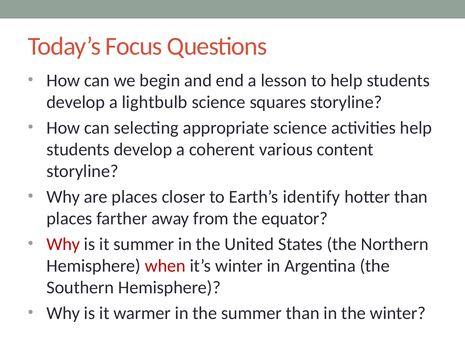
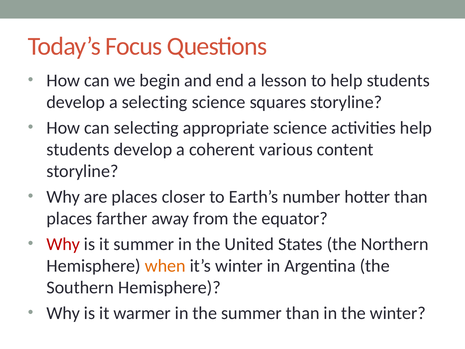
a lightbulb: lightbulb -> selecting
identify: identify -> number
when colour: red -> orange
